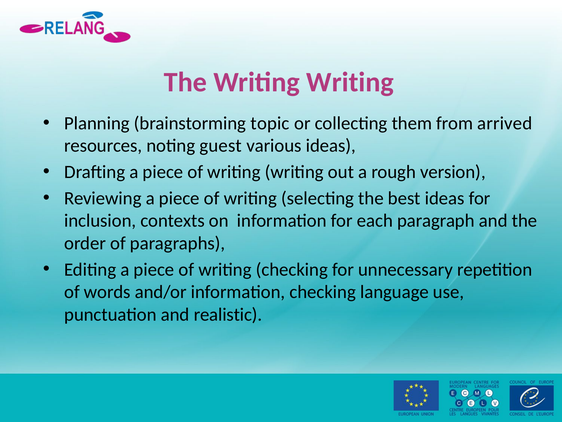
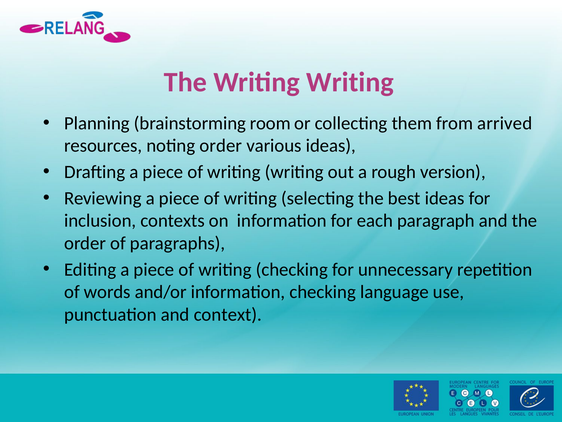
topic: topic -> room
noting guest: guest -> order
realistic: realistic -> context
